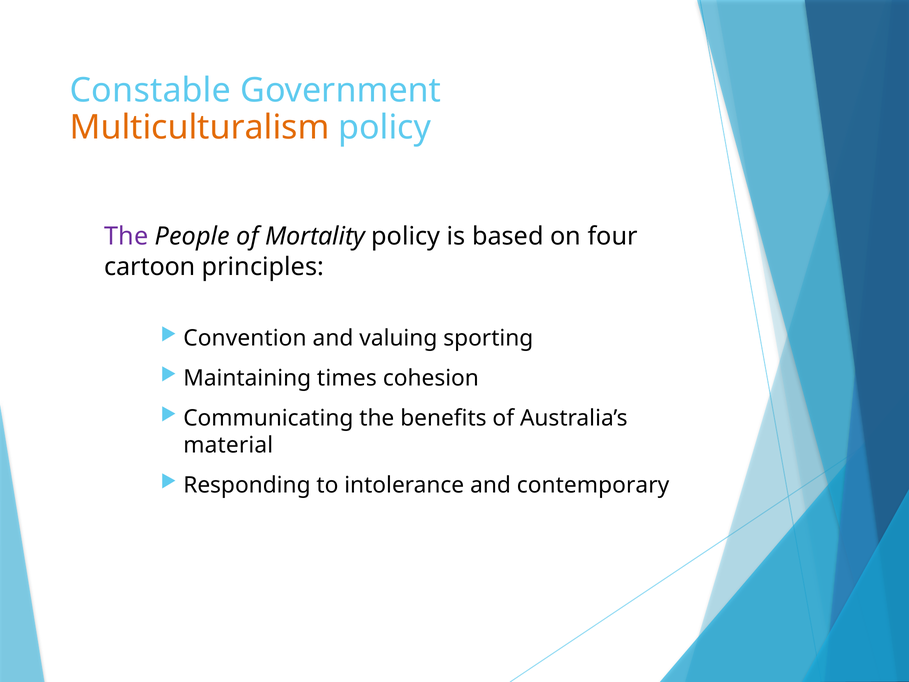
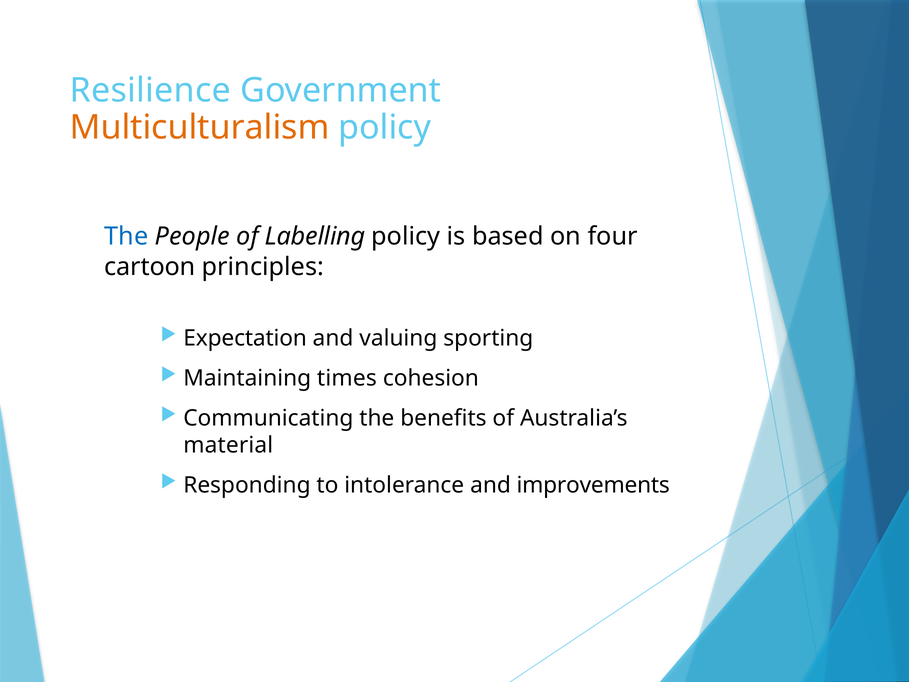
Constable: Constable -> Resilience
The at (126, 236) colour: purple -> blue
Mortality: Mortality -> Labelling
Convention: Convention -> Expectation
contemporary: contemporary -> improvements
